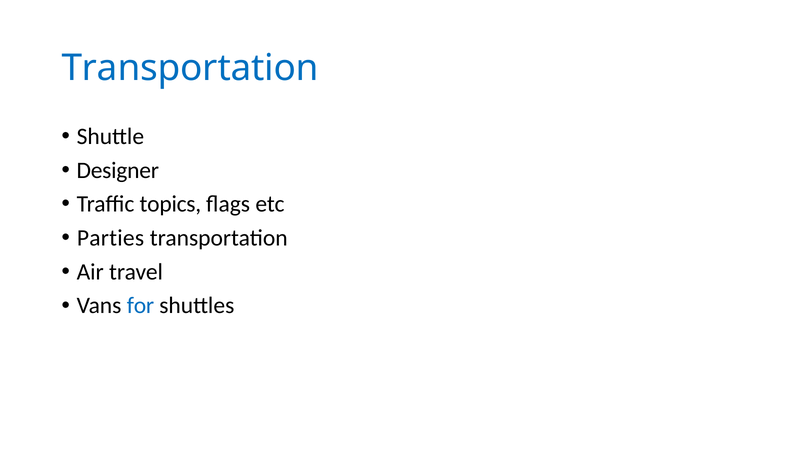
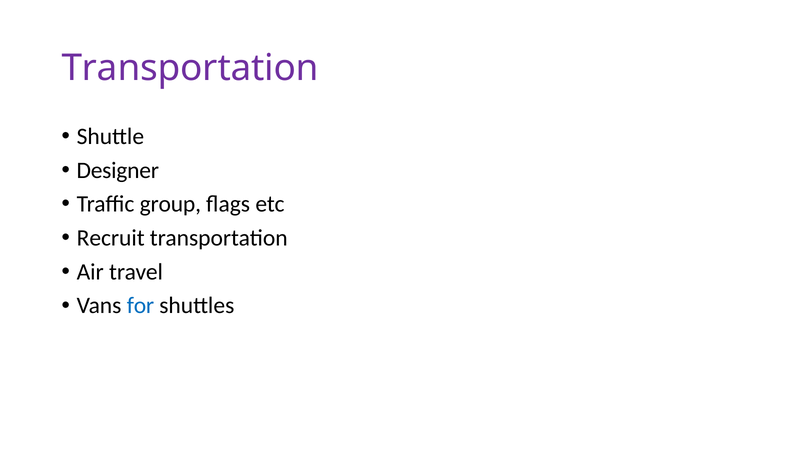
Transportation at (190, 68) colour: blue -> purple
topics: topics -> group
Parties: Parties -> Recruit
